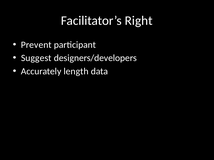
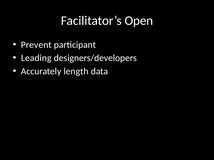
Right: Right -> Open
Suggest: Suggest -> Leading
